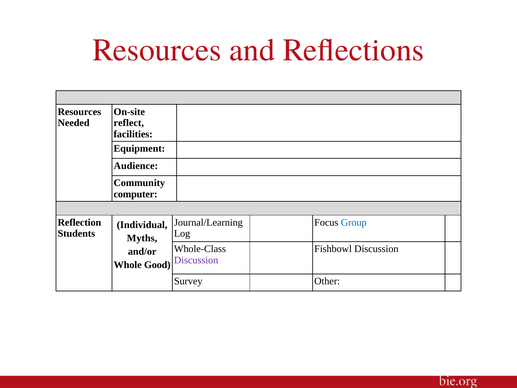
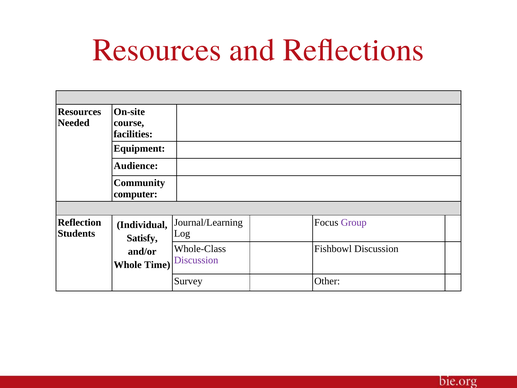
reflect: reflect -> course
Group colour: blue -> purple
Myths: Myths -> Satisfy
Good: Good -> Time
